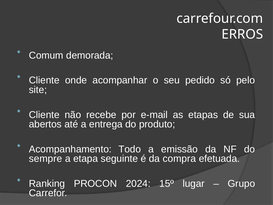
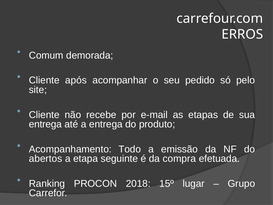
onde: onde -> após
abertos at (45, 124): abertos -> entrega
sempre: sempre -> abertos
2024: 2024 -> 2018
